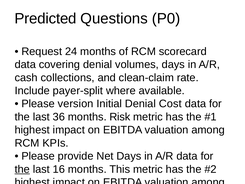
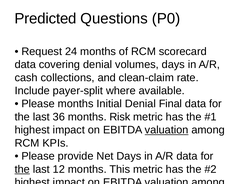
Please version: version -> months
Denial Cost: Cost -> Final
valuation at (167, 130) underline: none -> present
16: 16 -> 12
